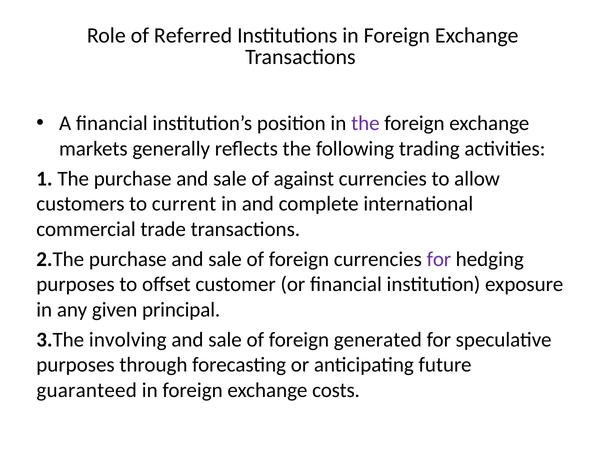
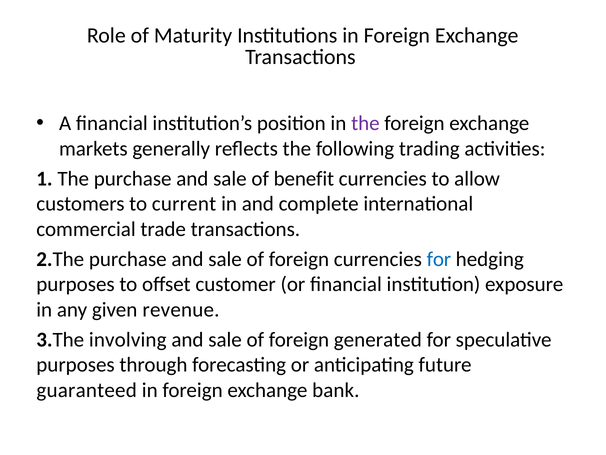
Referred: Referred -> Maturity
against: against -> benefit
for at (439, 259) colour: purple -> blue
principal: principal -> revenue
costs: costs -> bank
